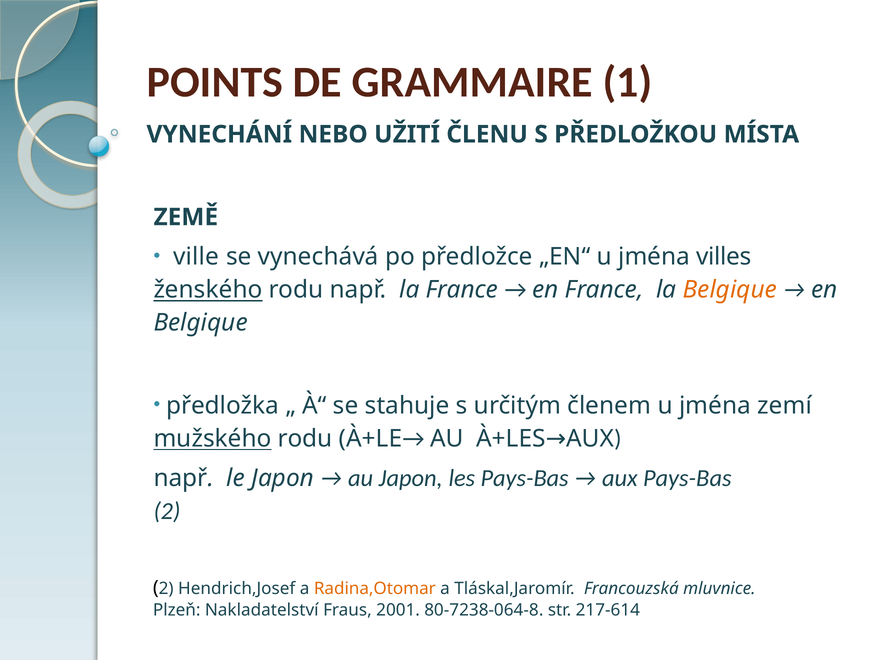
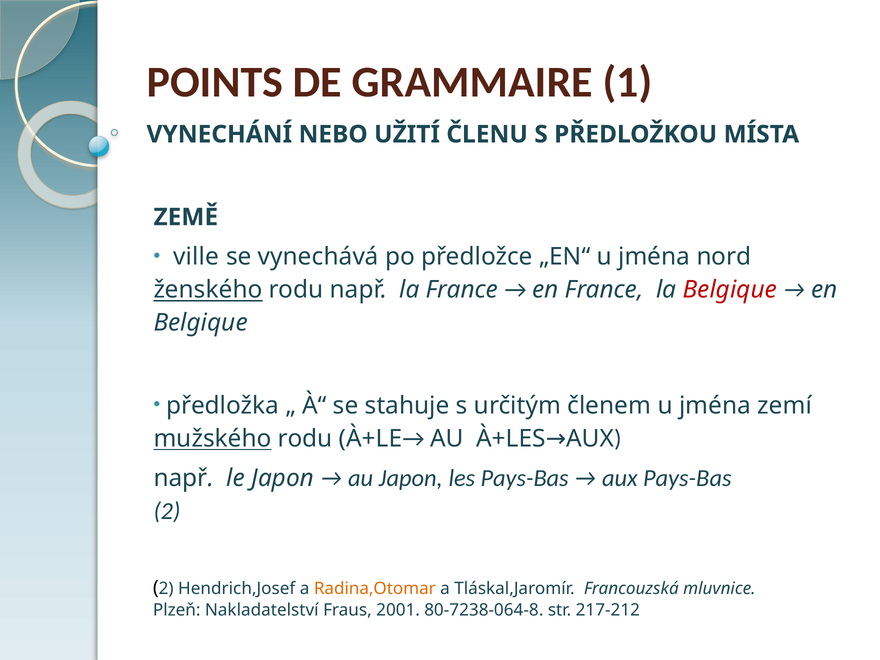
villes: villes -> nord
Belgique at (730, 290) colour: orange -> red
217-614: 217-614 -> 217-212
